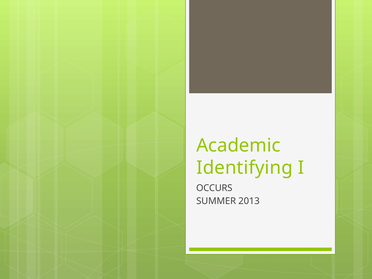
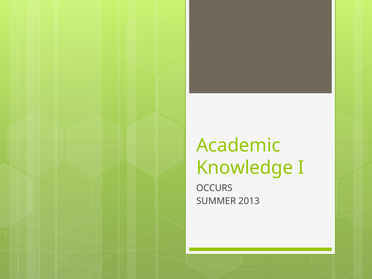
Identifying: Identifying -> Knowledge
